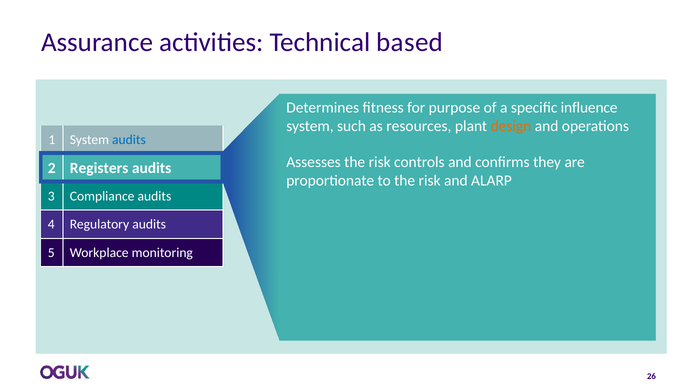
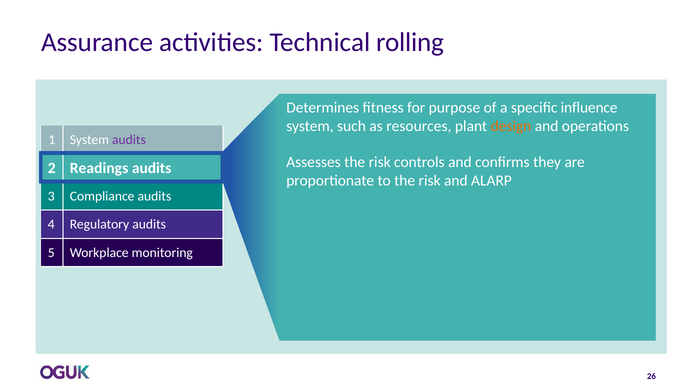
based: based -> rolling
audits at (129, 140) colour: blue -> purple
Registers: Registers -> Readings
